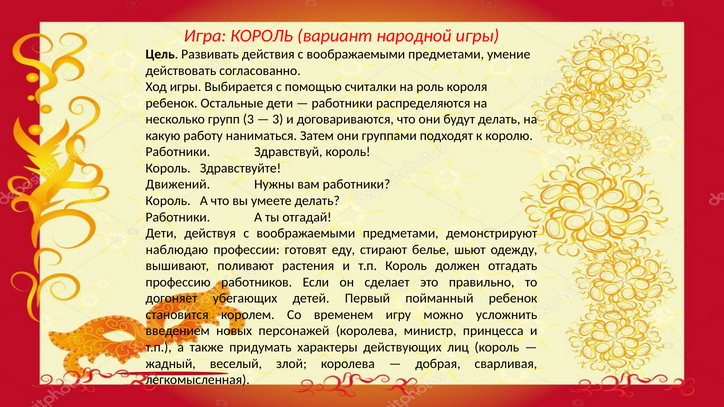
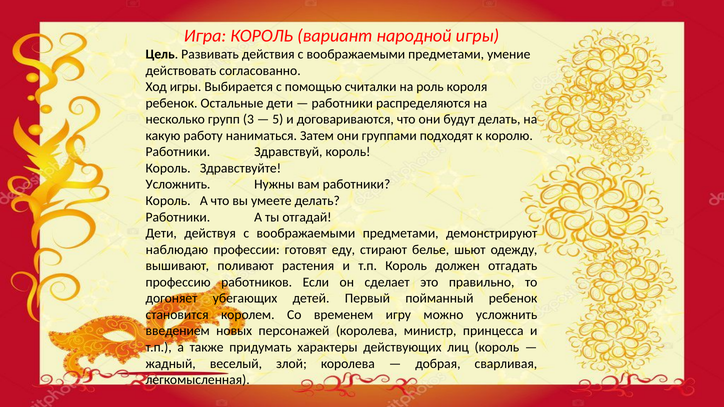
3 at (278, 119): 3 -> 5
Движений at (178, 185): Движений -> Усложнить
